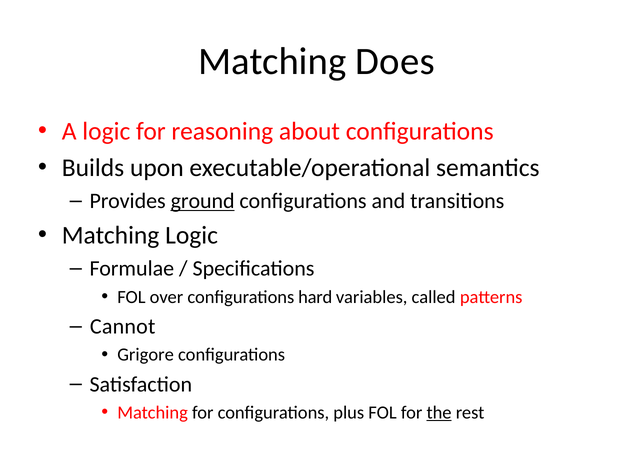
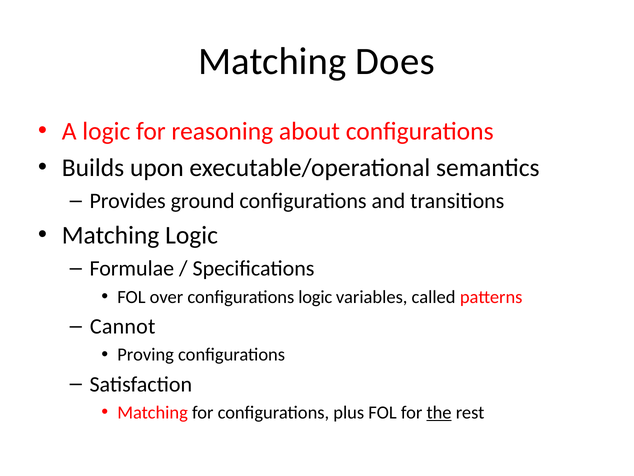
ground underline: present -> none
configurations hard: hard -> logic
Grigore: Grigore -> Proving
